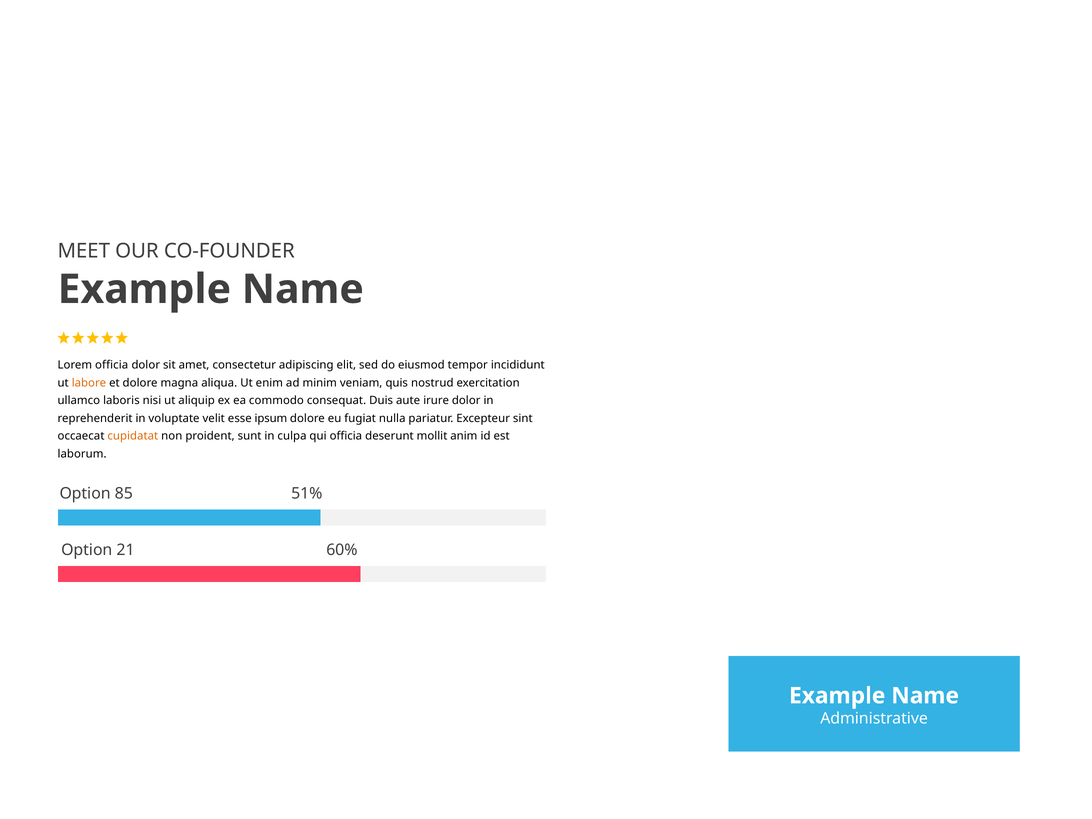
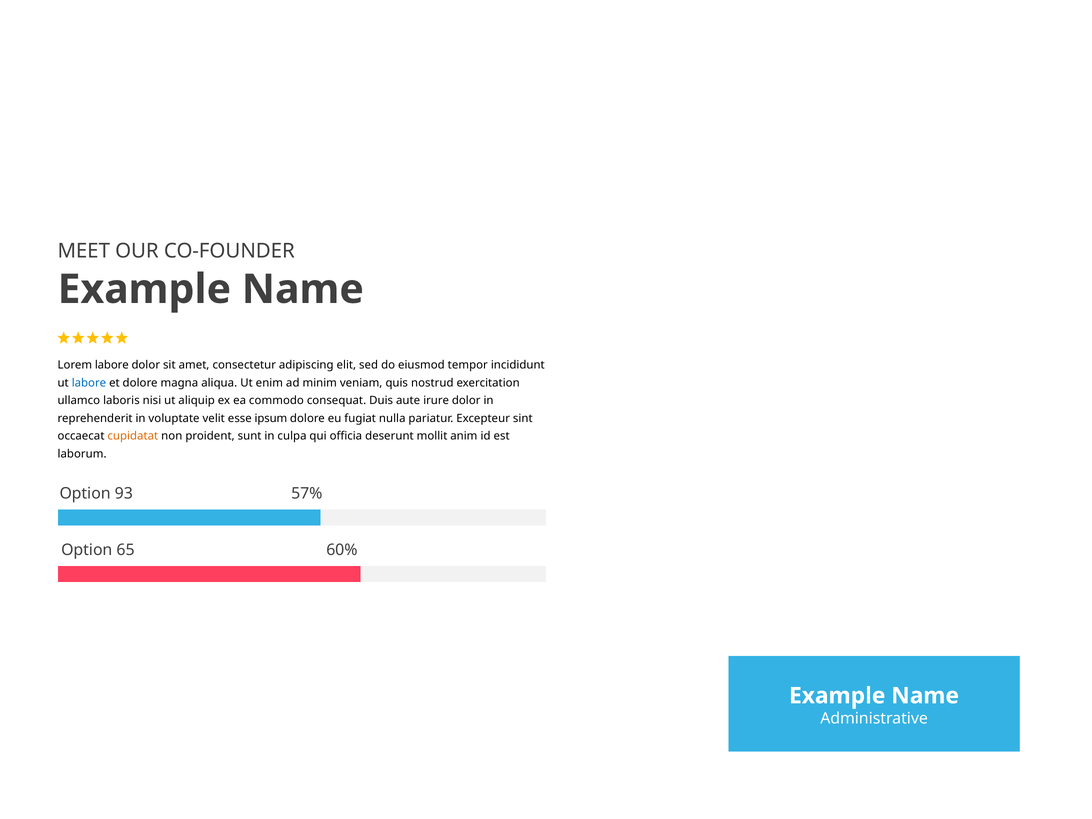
Lorem officia: officia -> labore
labore at (89, 383) colour: orange -> blue
85: 85 -> 93
51%: 51% -> 57%
21: 21 -> 65
